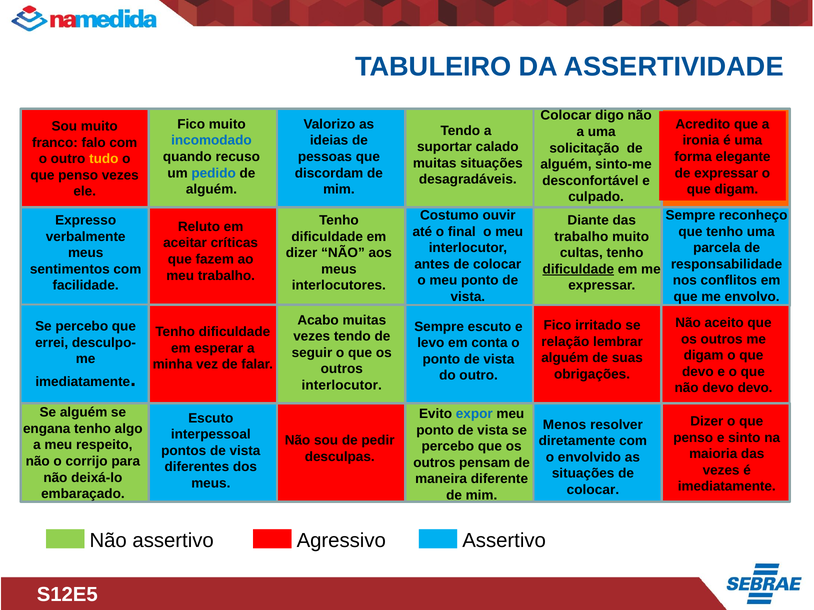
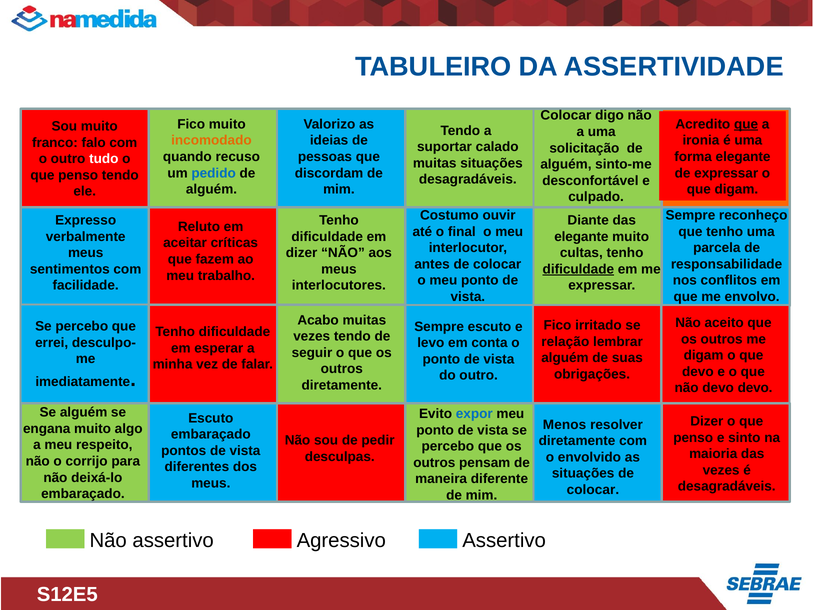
que at (746, 124) underline: none -> present
incomodado colour: blue -> orange
tudo colour: yellow -> white
penso vezes: vezes -> tendo
trabalho at (581, 237): trabalho -> elegante
interlocutor at (342, 386): interlocutor -> diretamente
engana tenho: tenho -> muito
interpessoal at (211, 435): interpessoal -> embaraçado
imediatamente at (727, 487): imediatamente -> desagradáveis
